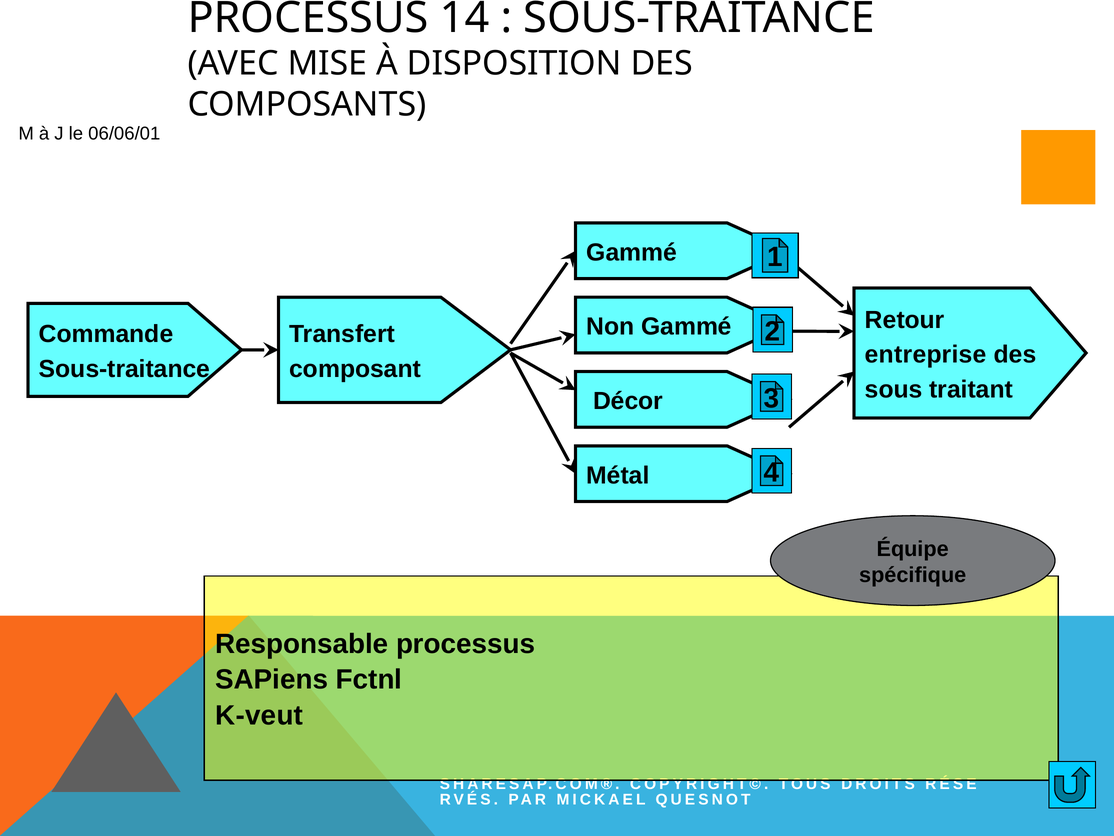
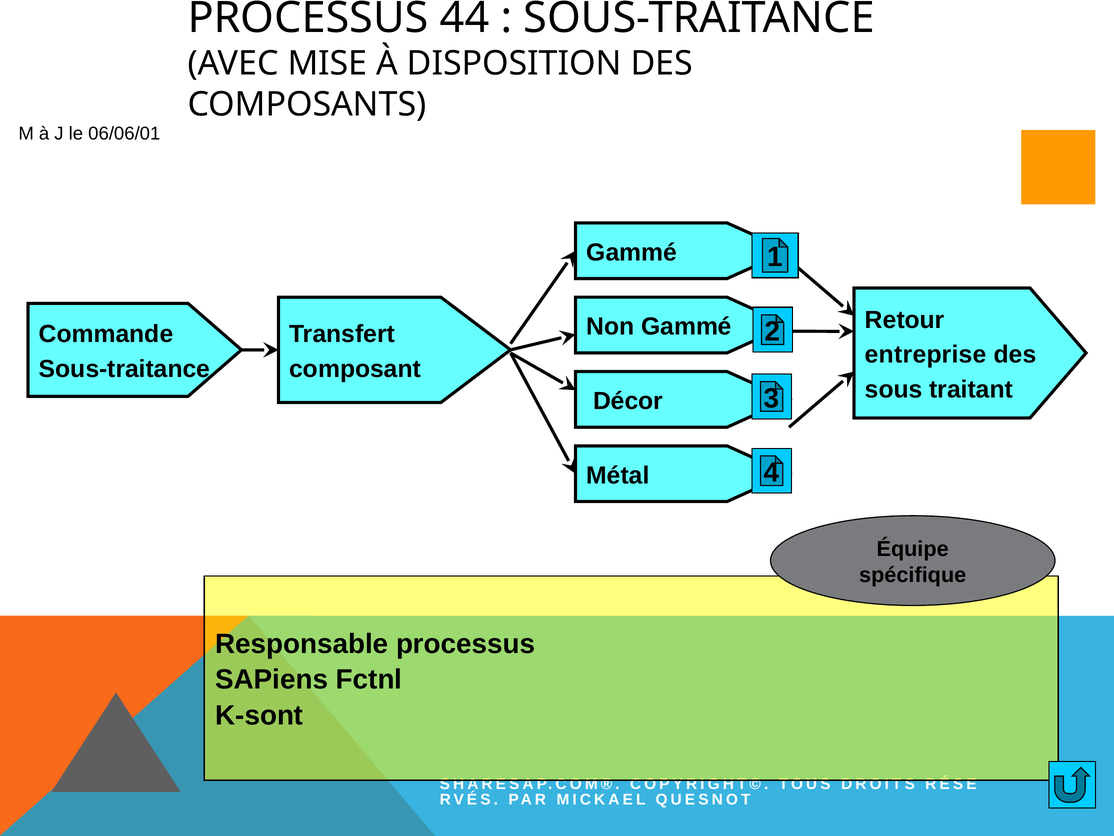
14: 14 -> 44
K-veut: K-veut -> K-sont
